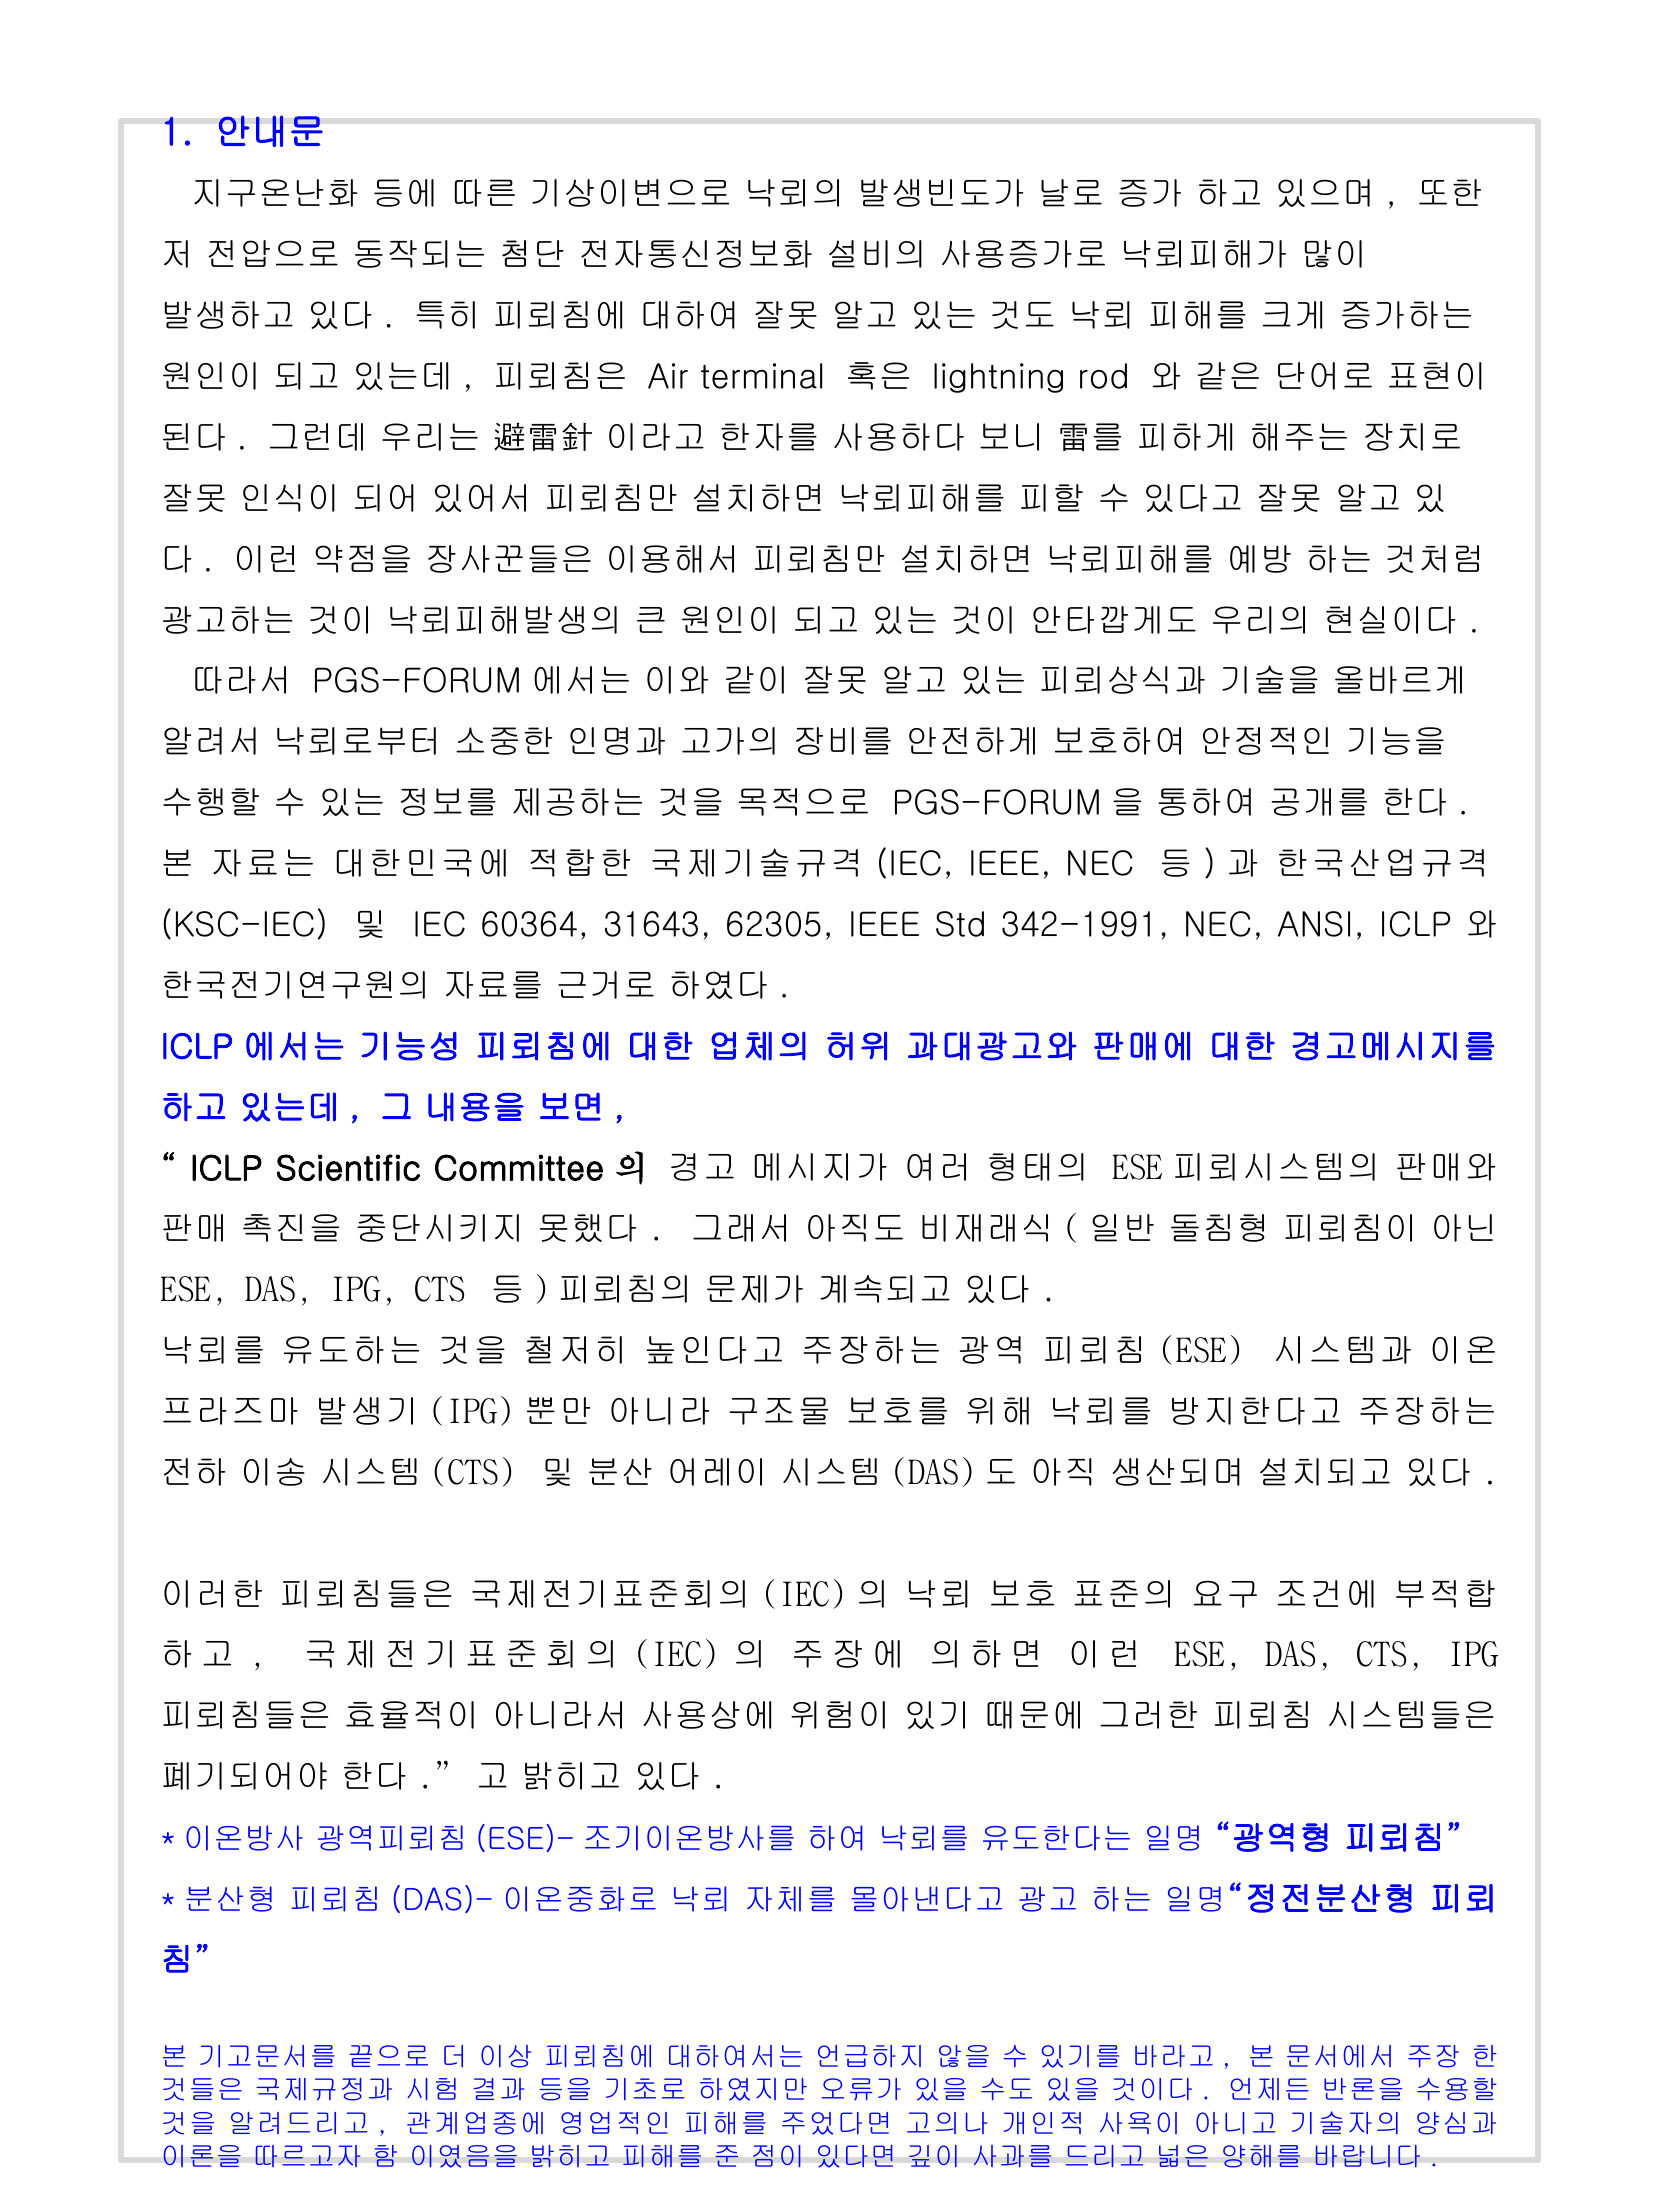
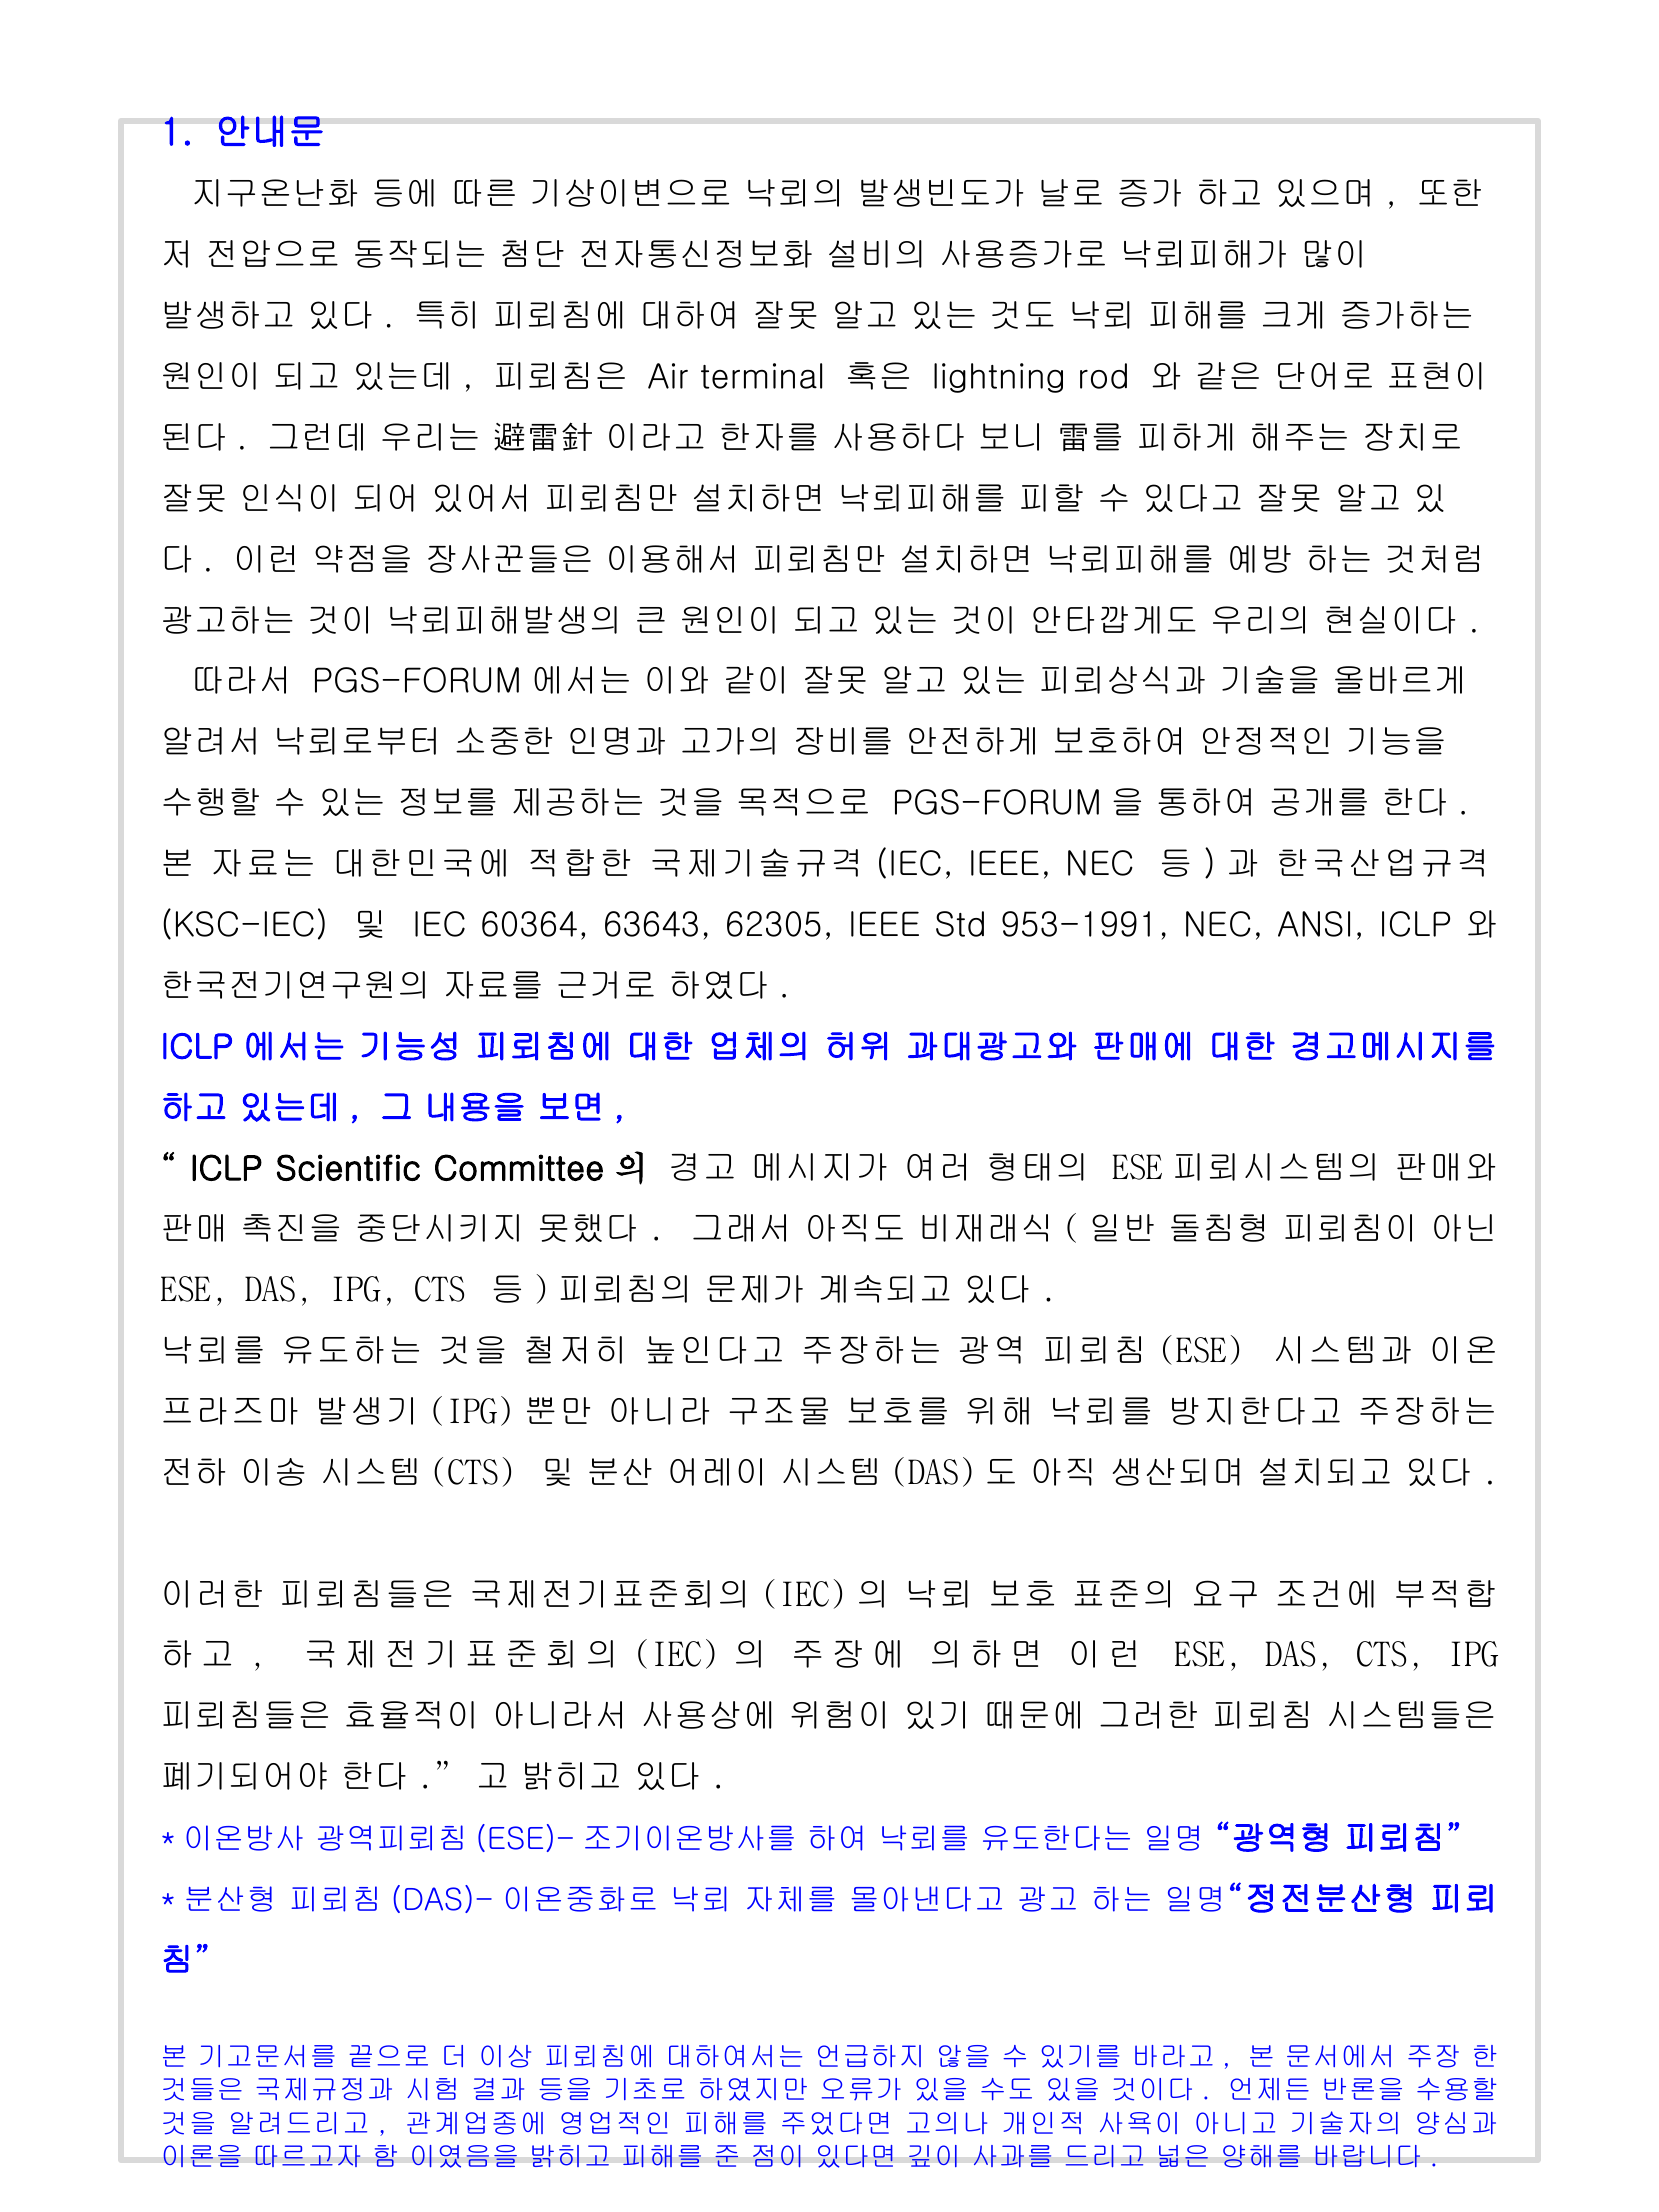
31643: 31643 -> 63643
342-1991: 342-1991 -> 953-1991
